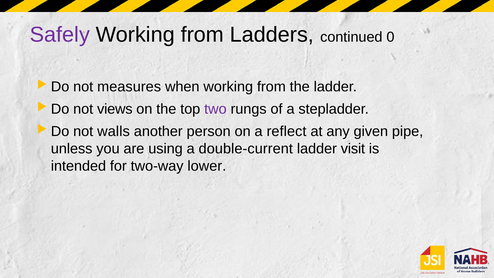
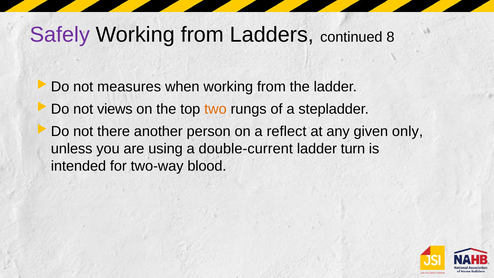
0: 0 -> 8
two colour: purple -> orange
walls: walls -> there
pipe: pipe -> only
visit: visit -> turn
lower: lower -> blood
